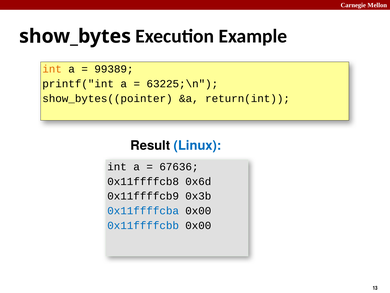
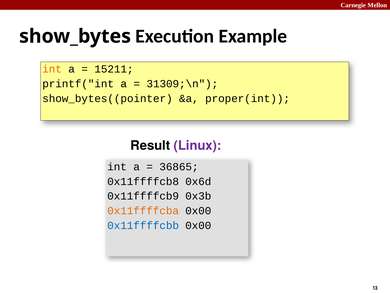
99389: 99389 -> 15211
63225;\n: 63225;\n -> 31309;\n
return(int: return(int -> proper(int
Linux colour: blue -> purple
67636: 67636 -> 36865
0x11ffffcba colour: blue -> orange
